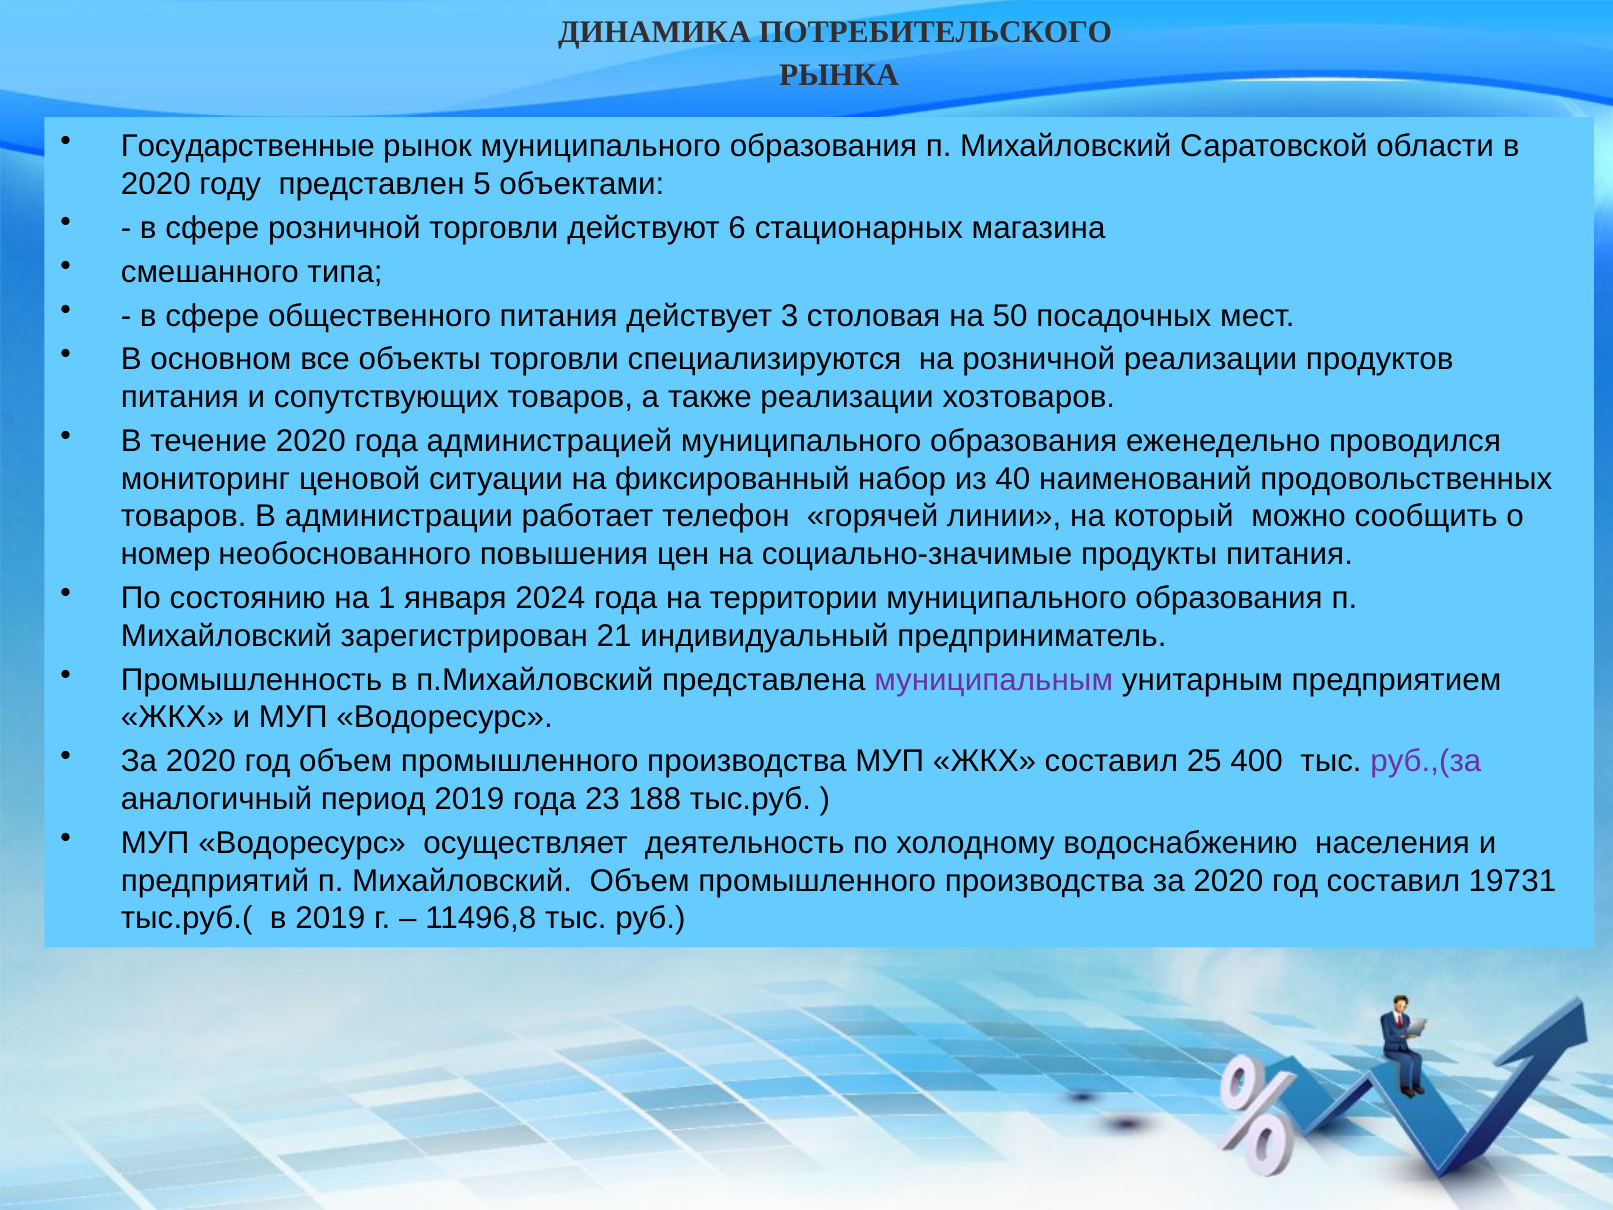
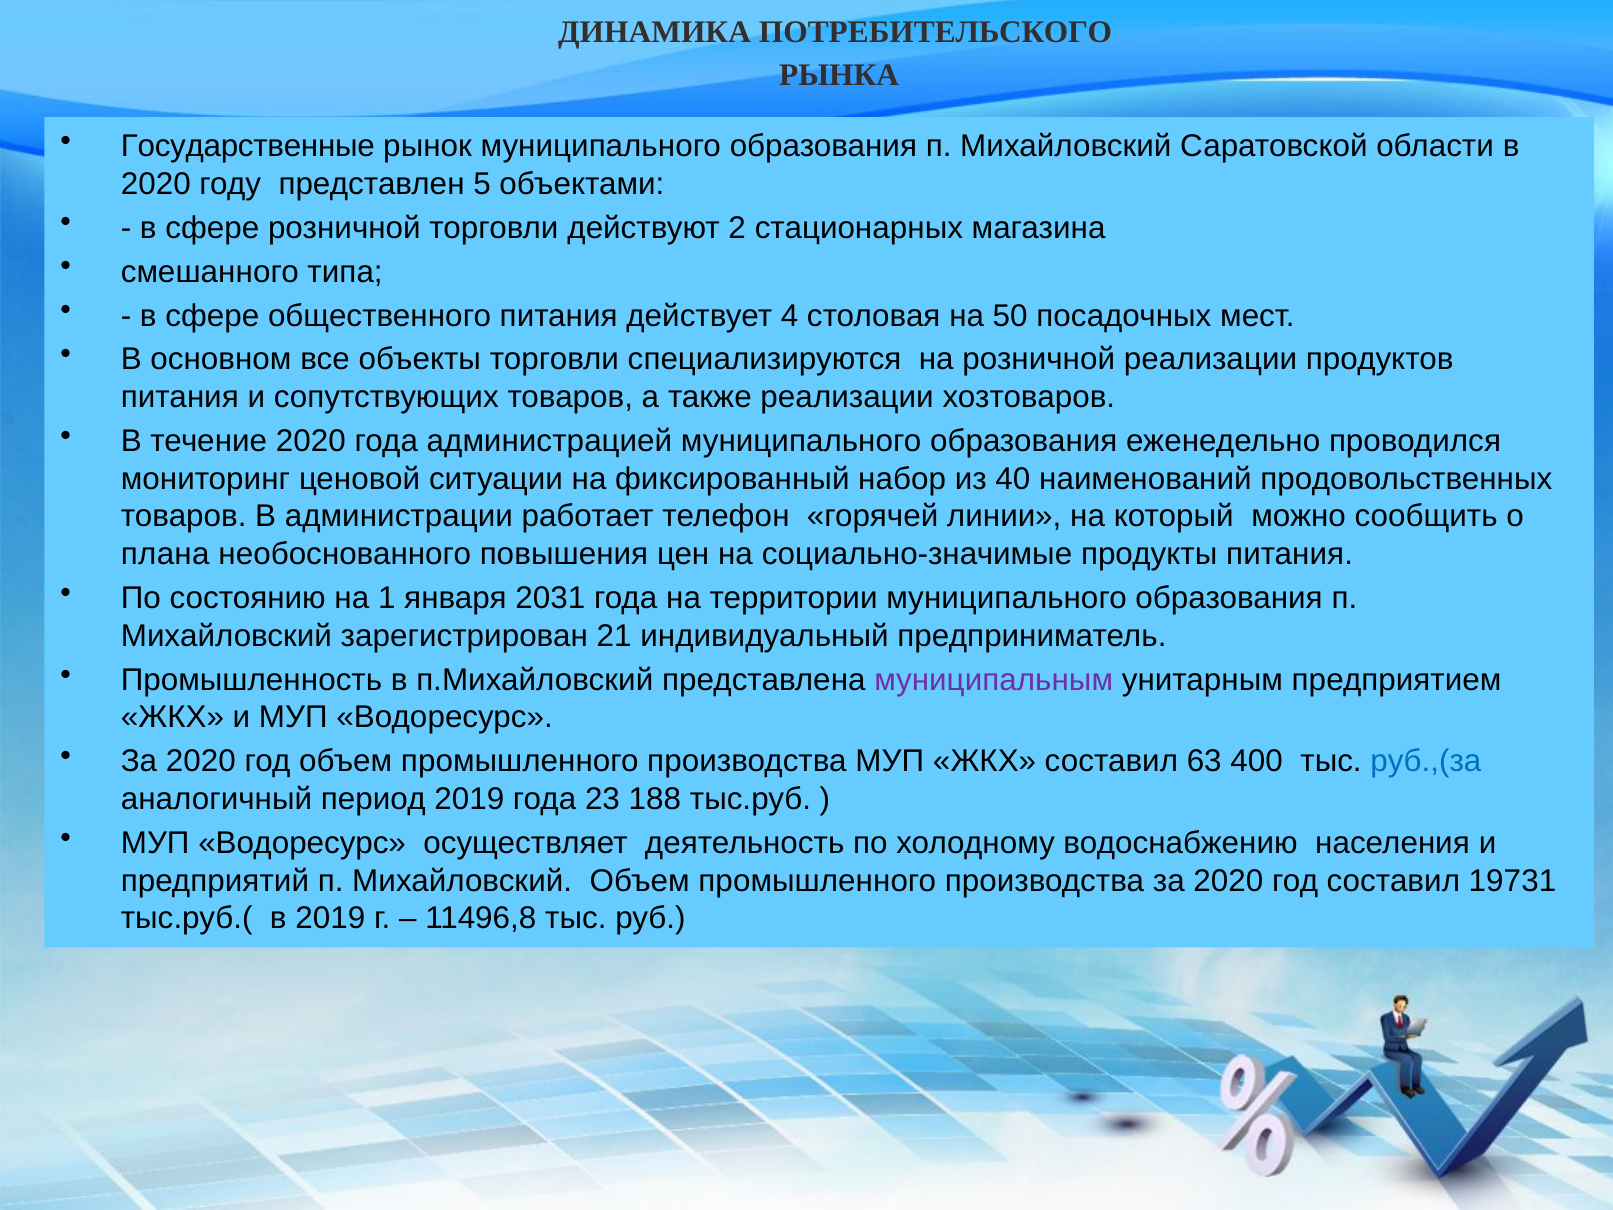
6: 6 -> 2
3: 3 -> 4
номер: номер -> плана
2024: 2024 -> 2031
25: 25 -> 63
руб.,(за colour: purple -> blue
